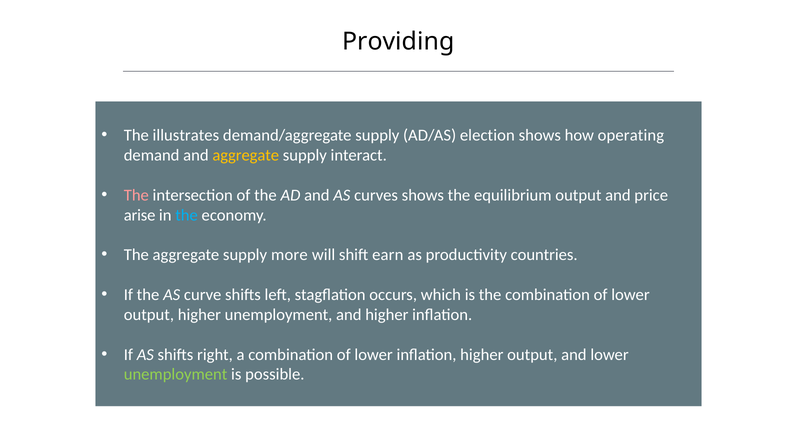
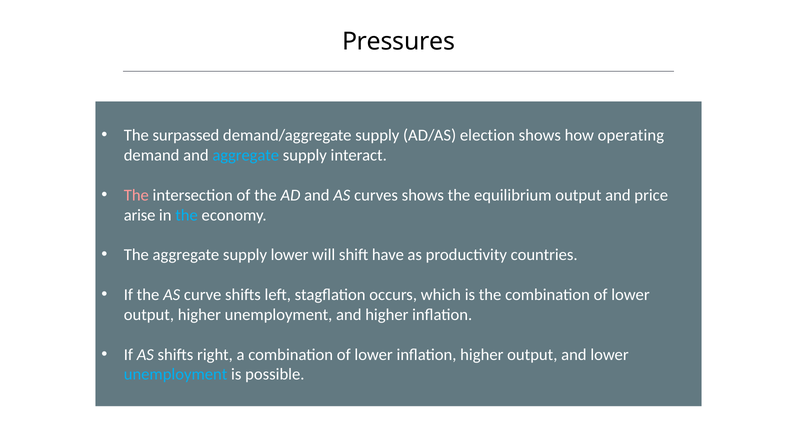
Providing: Providing -> Pressures
illustrates: illustrates -> surpassed
aggregate at (246, 155) colour: yellow -> light blue
supply more: more -> lower
earn: earn -> have
unemployment at (176, 375) colour: light green -> light blue
